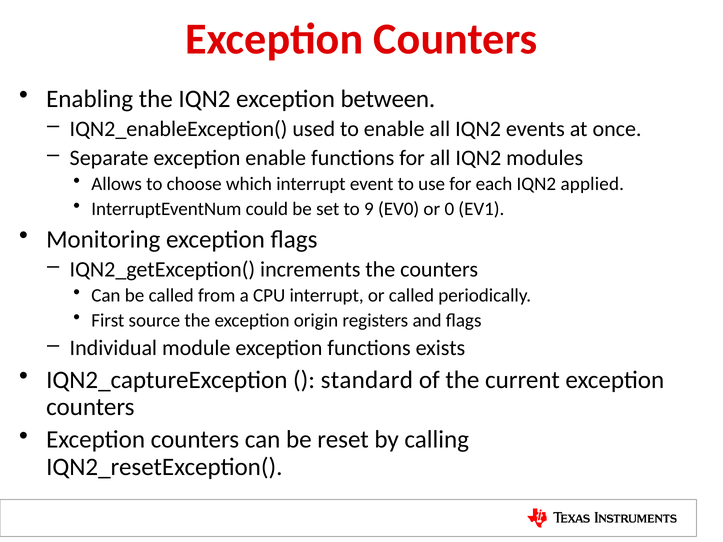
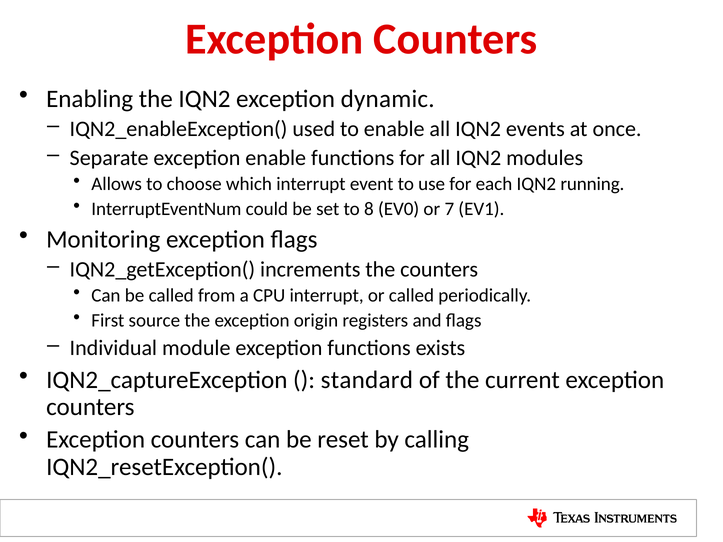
between: between -> dynamic
applied: applied -> running
9: 9 -> 8
0: 0 -> 7
